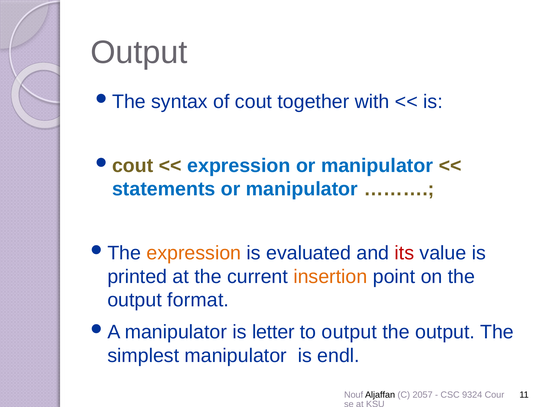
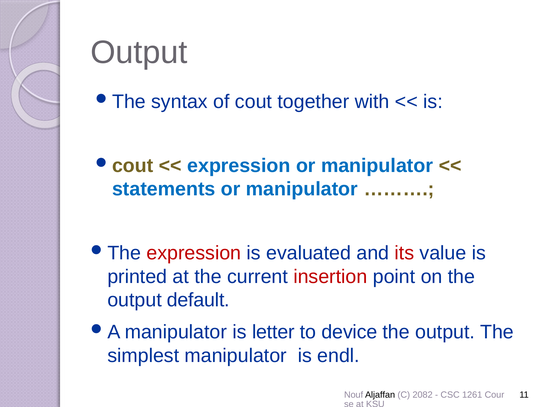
expression at (194, 253) colour: orange -> red
insertion colour: orange -> red
format: format -> default
to output: output -> device
2057: 2057 -> 2082
9324: 9324 -> 1261
